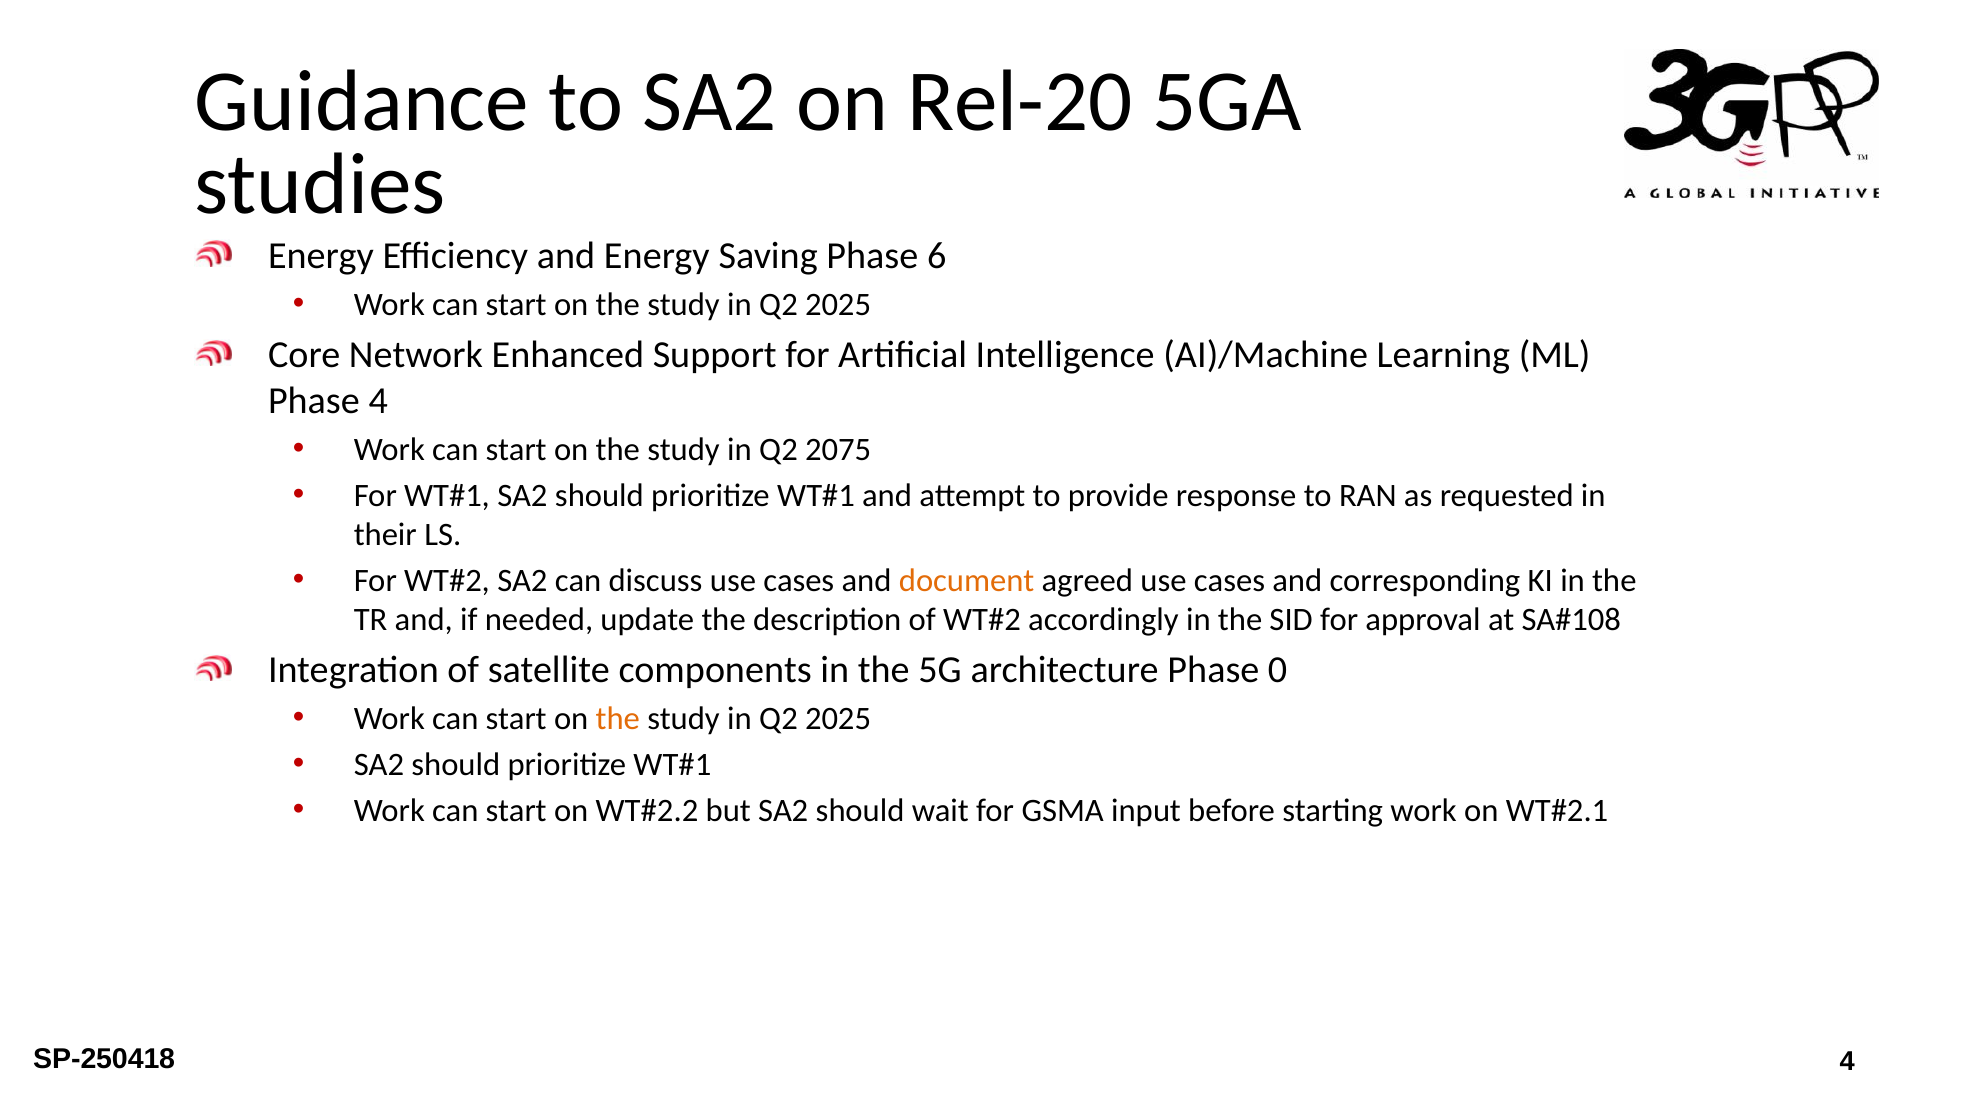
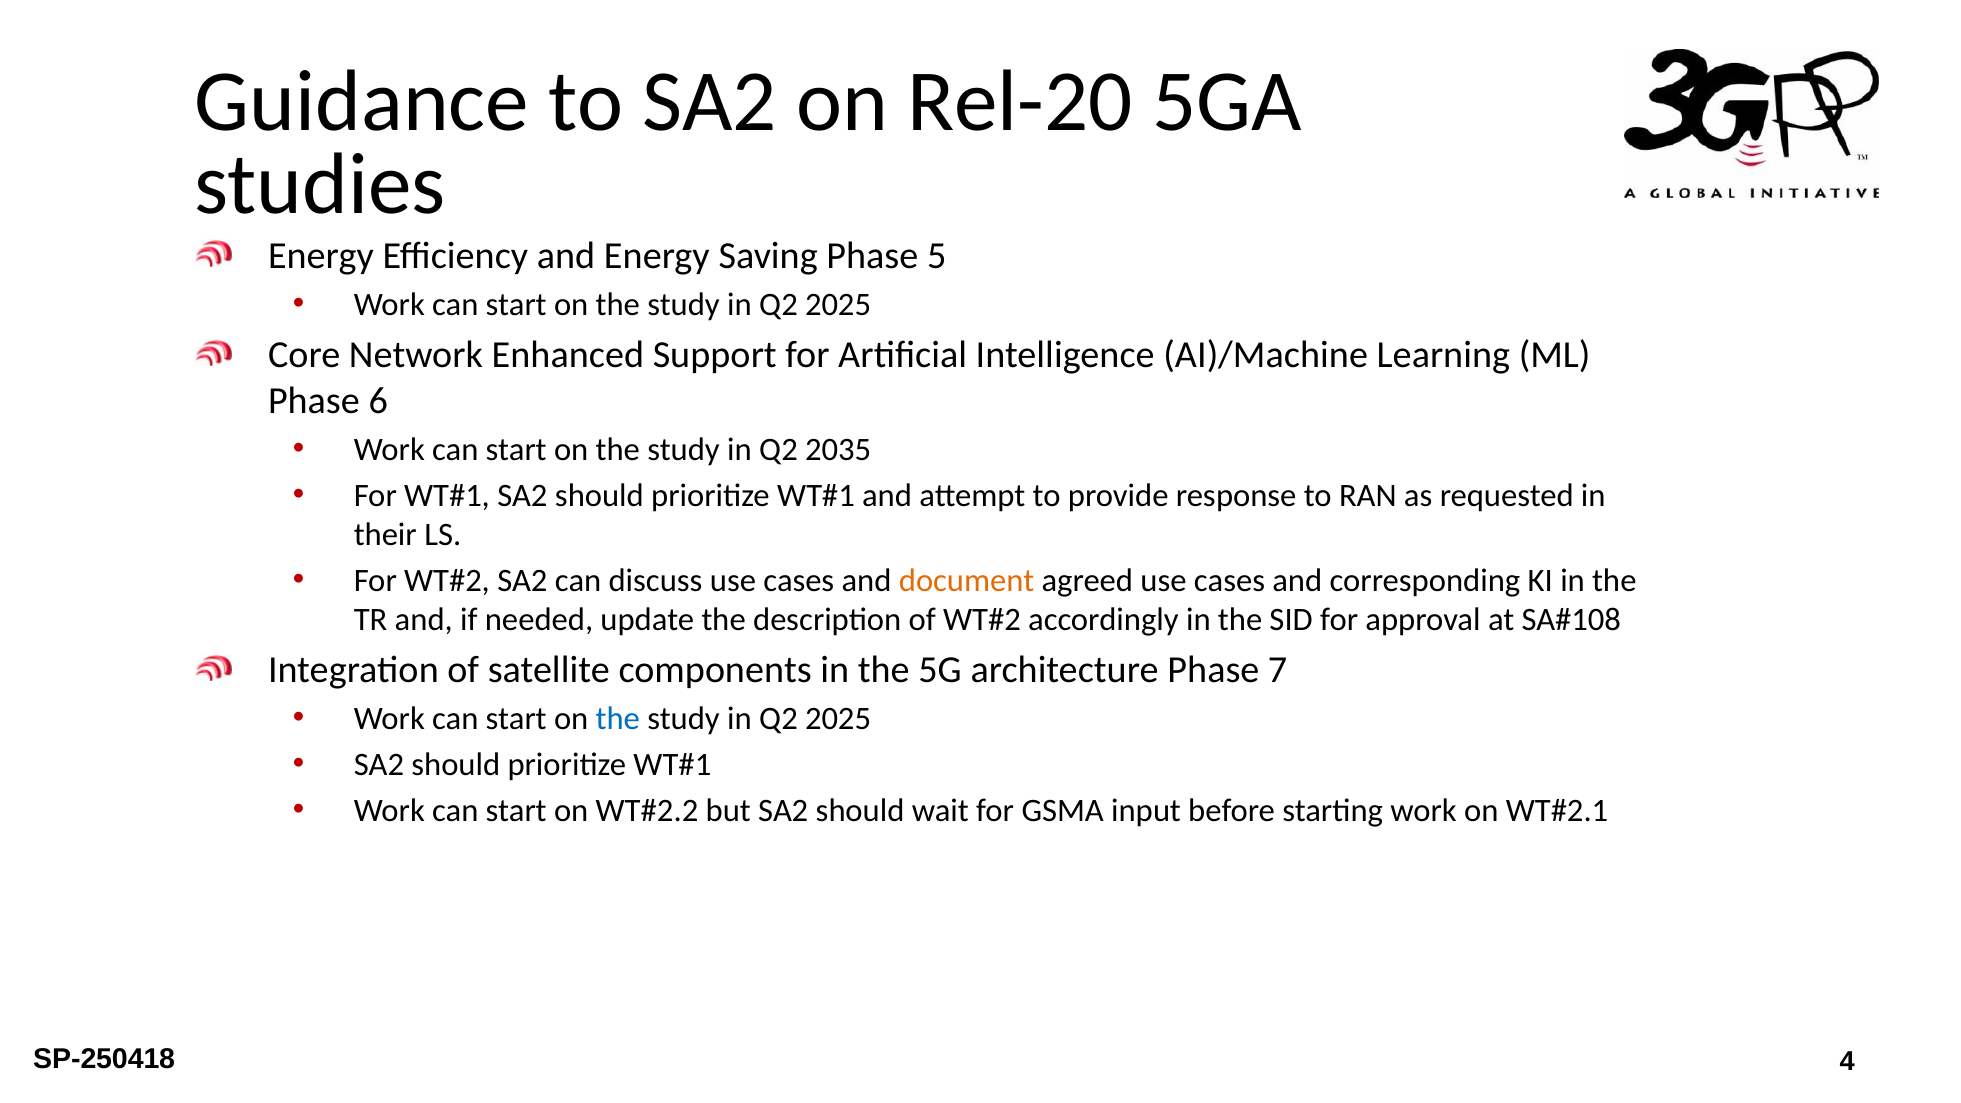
6: 6 -> 5
Phase 4: 4 -> 6
2075: 2075 -> 2035
0: 0 -> 7
the at (618, 719) colour: orange -> blue
